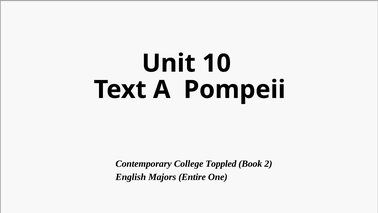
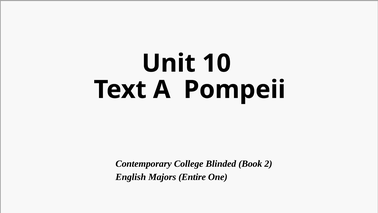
Toppled: Toppled -> Blinded
